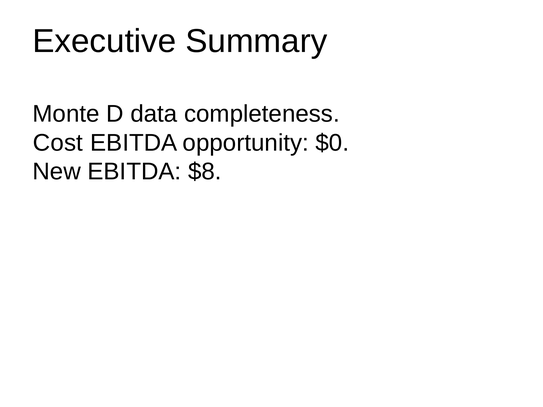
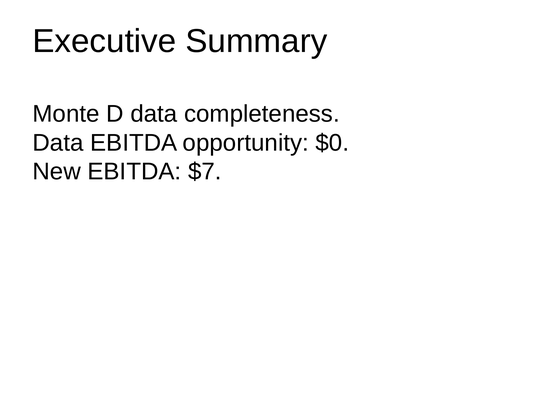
Cost at (58, 143): Cost -> Data
$8: $8 -> $7
